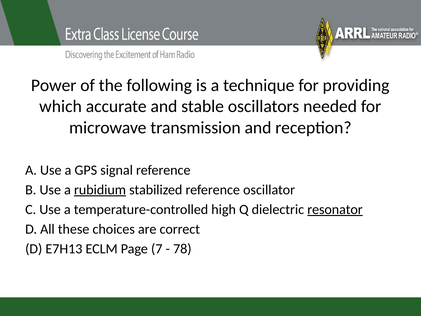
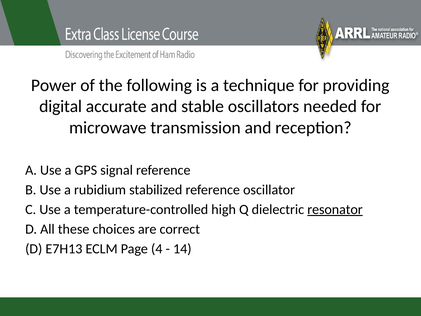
which: which -> digital
rubidium underline: present -> none
7: 7 -> 4
78: 78 -> 14
